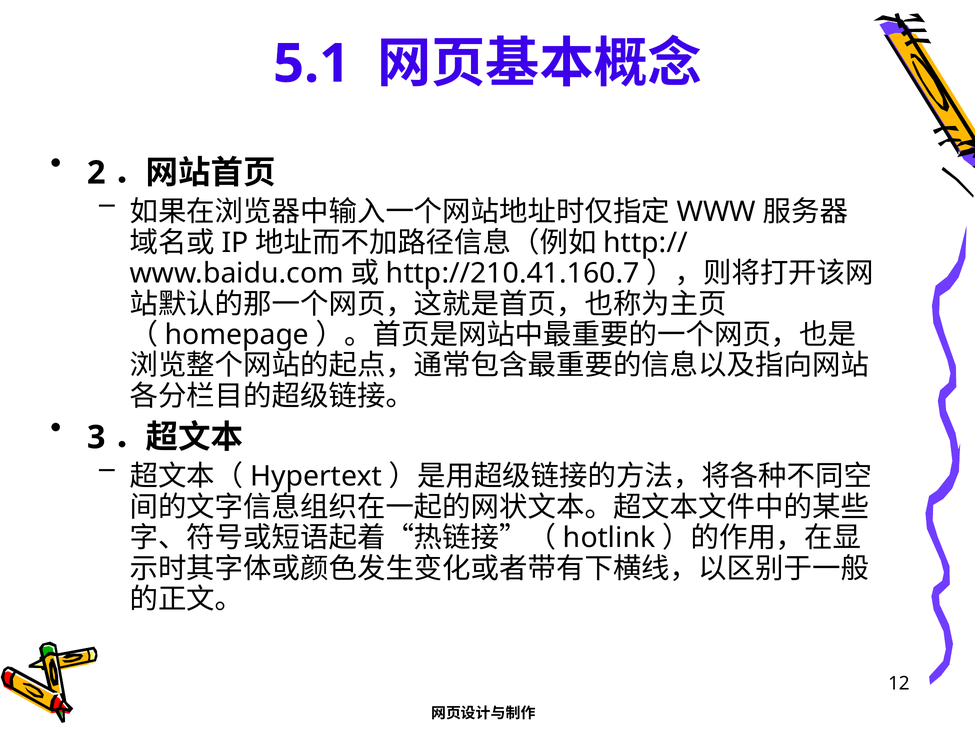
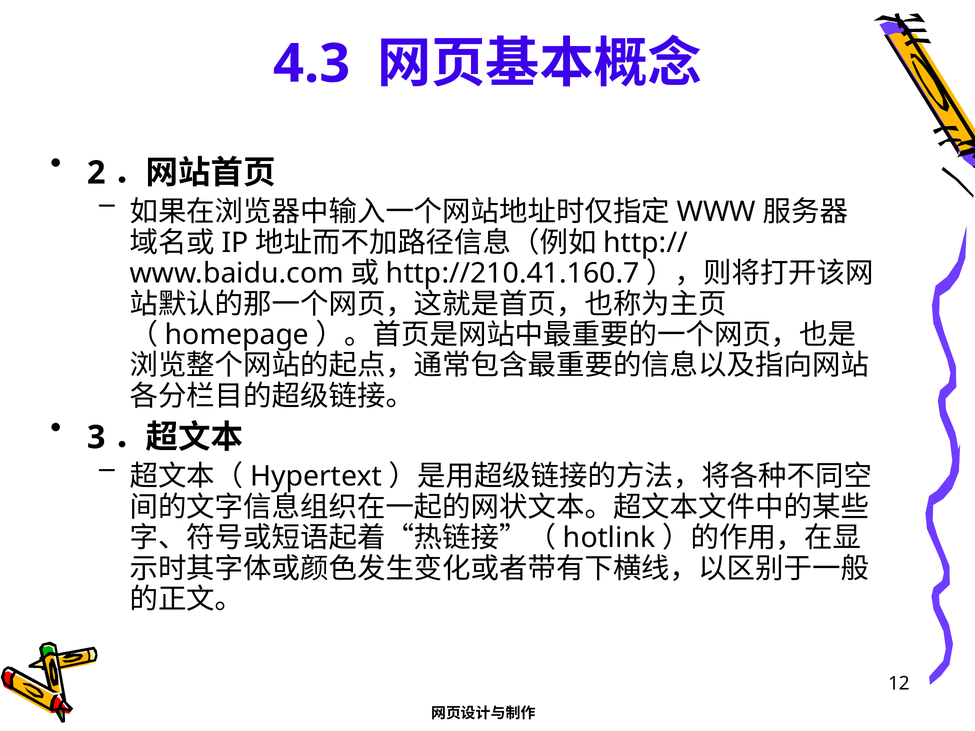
5.1: 5.1 -> 4.3
